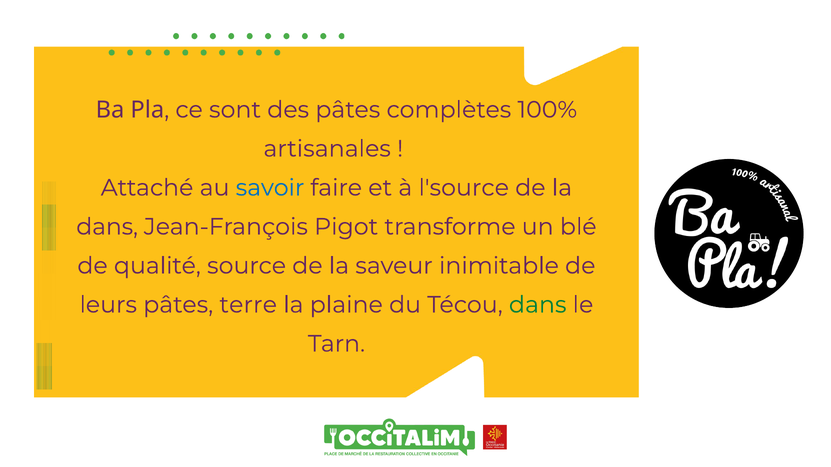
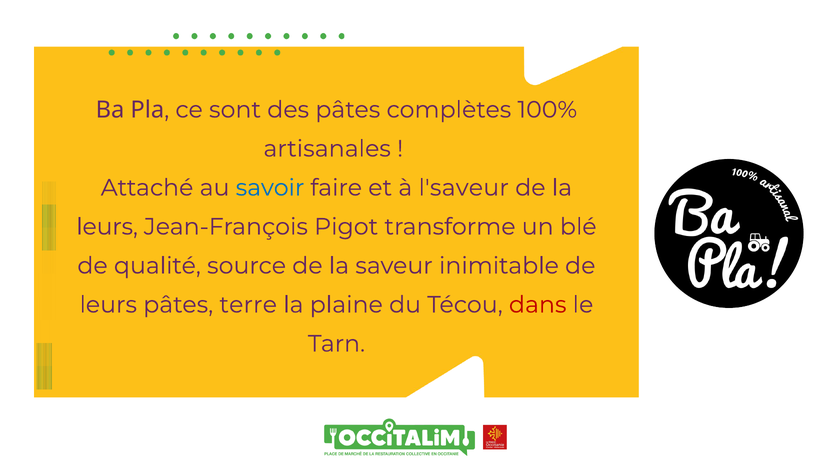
l'source: l'source -> l'saveur
dans at (107, 227): dans -> leurs
dans at (538, 305) colour: green -> red
